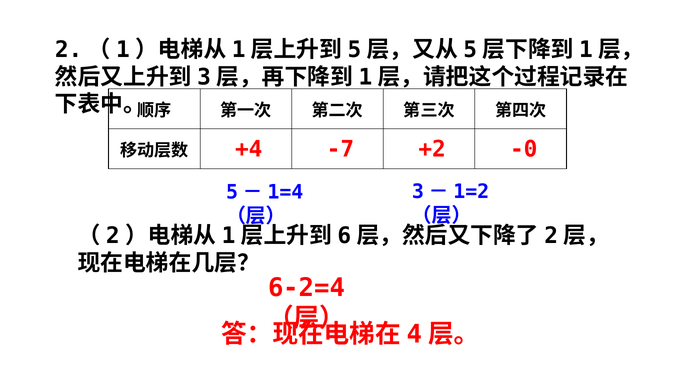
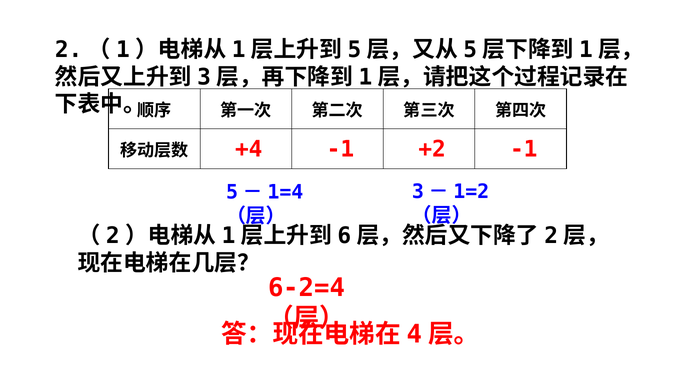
+4 -7: -7 -> -1
+2 -0: -0 -> -1
